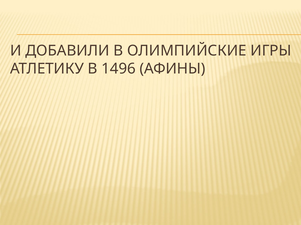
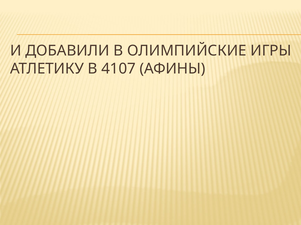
1496: 1496 -> 4107
